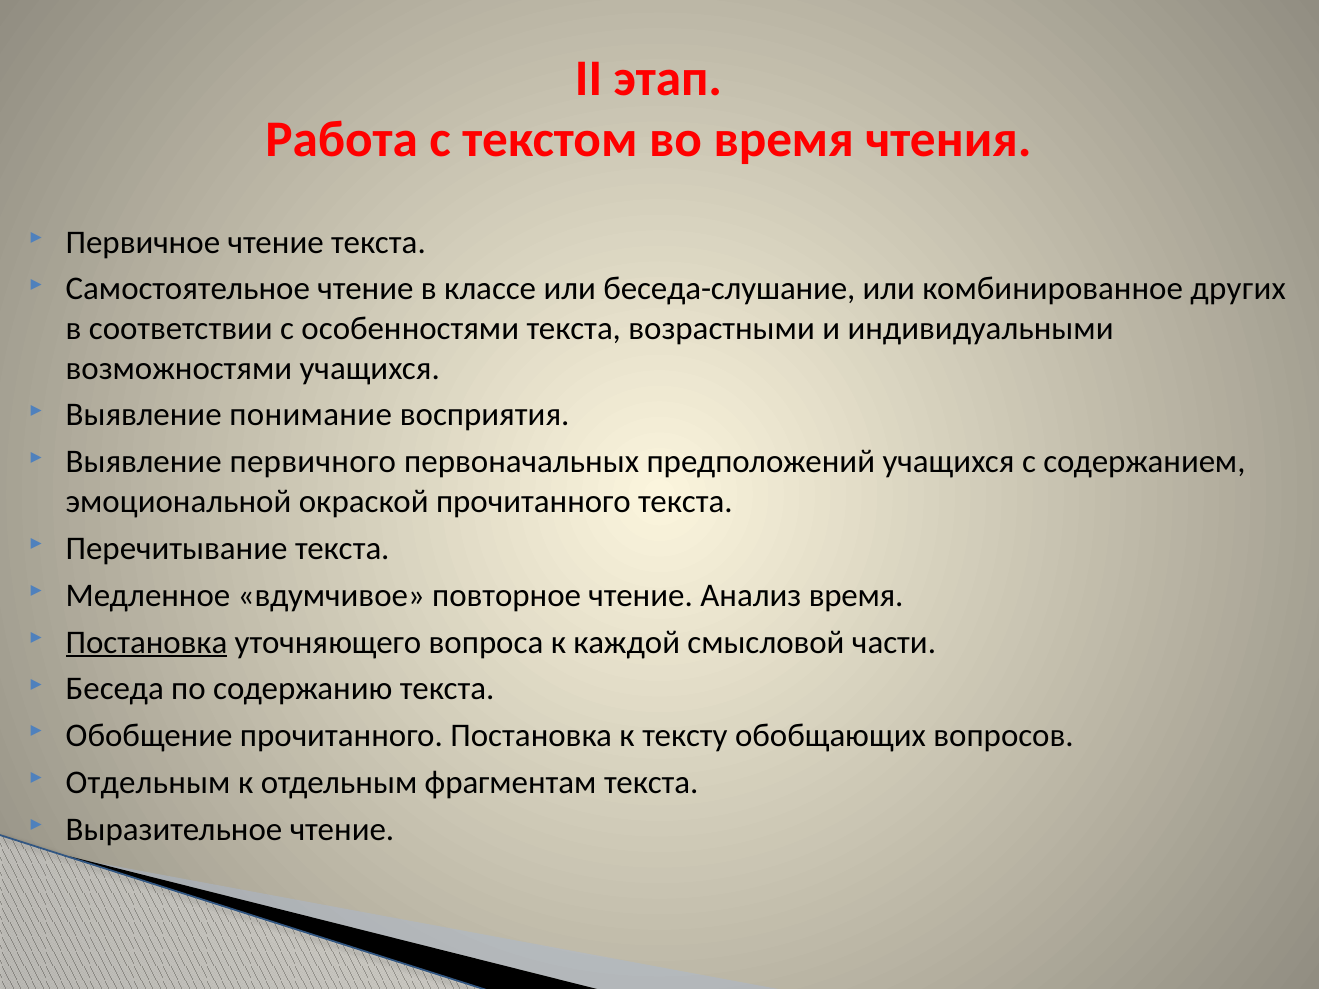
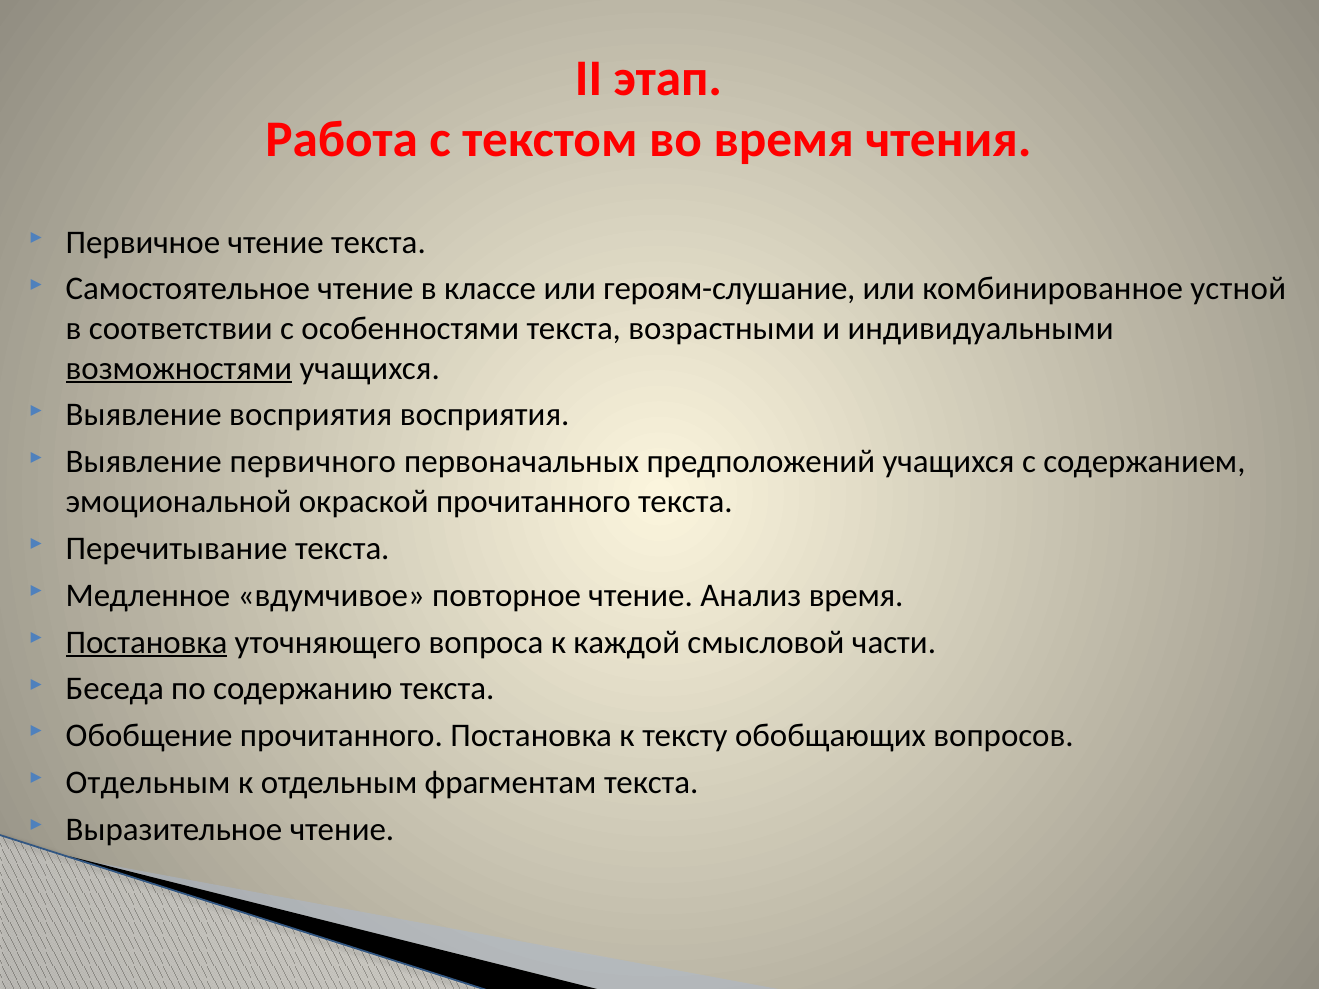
беседа-слушание: беседа-слушание -> героям-слушание
других: других -> устной
возможностями underline: none -> present
Выявление понимание: понимание -> восприятия
